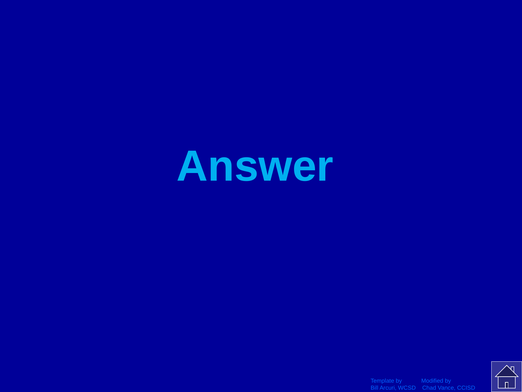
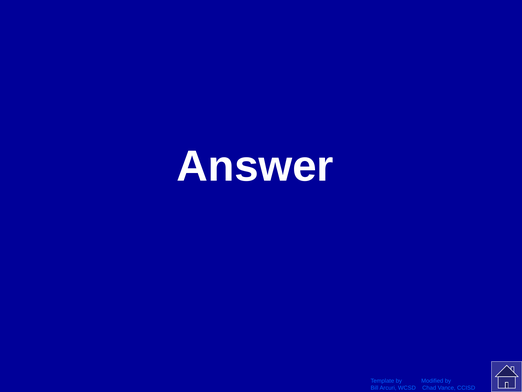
Answer colour: light blue -> white
